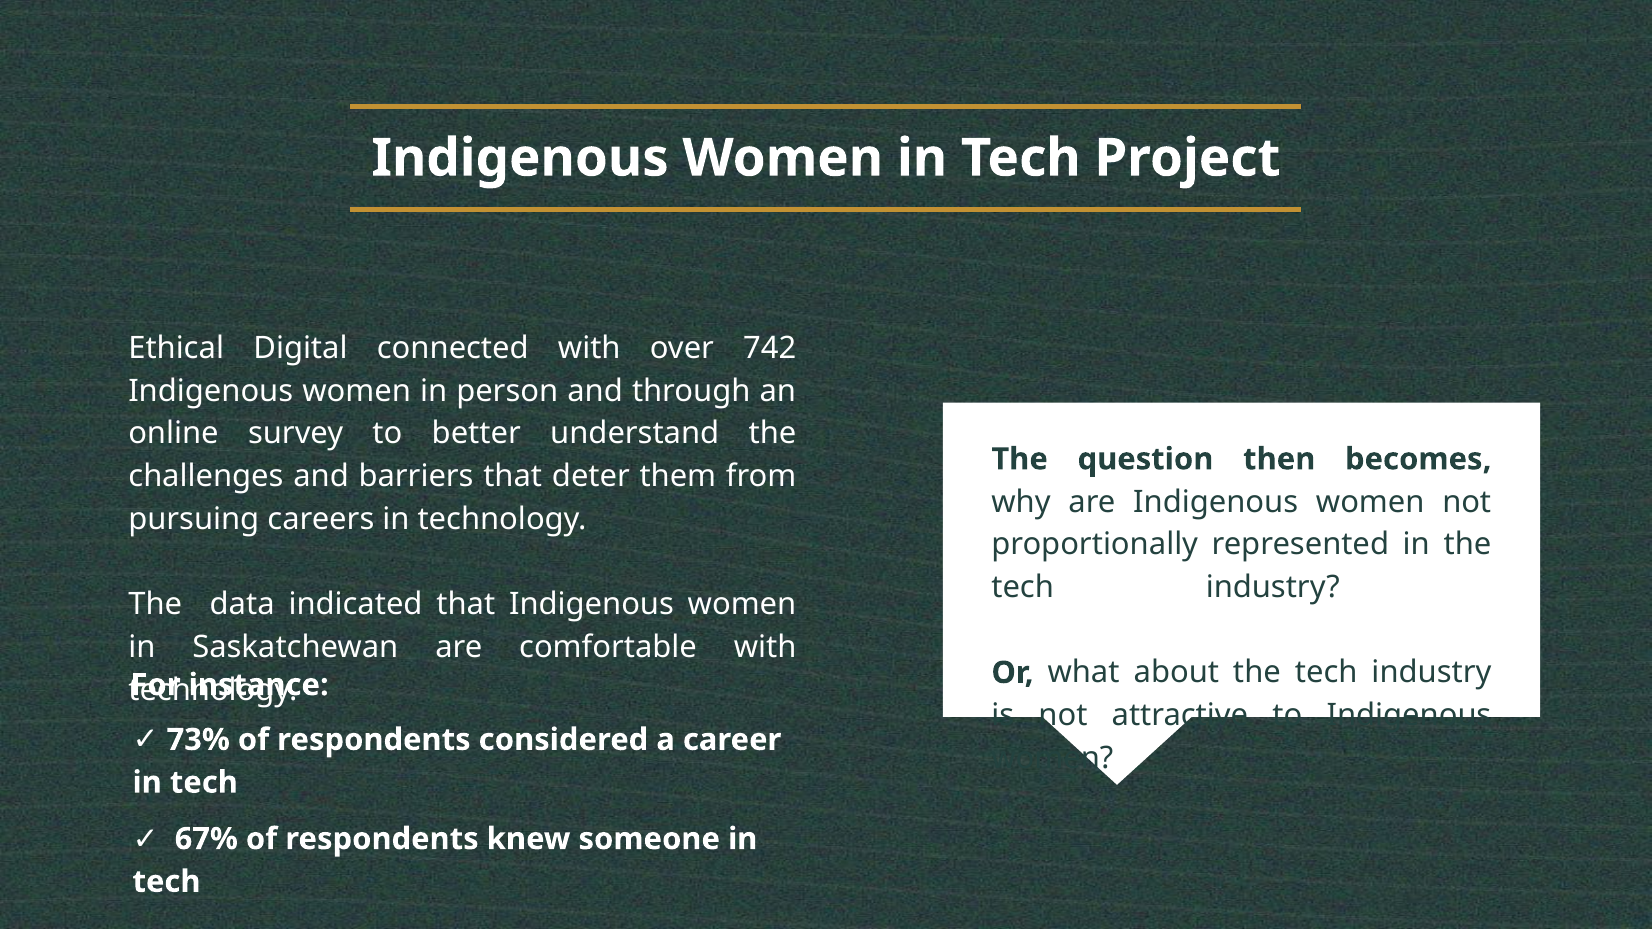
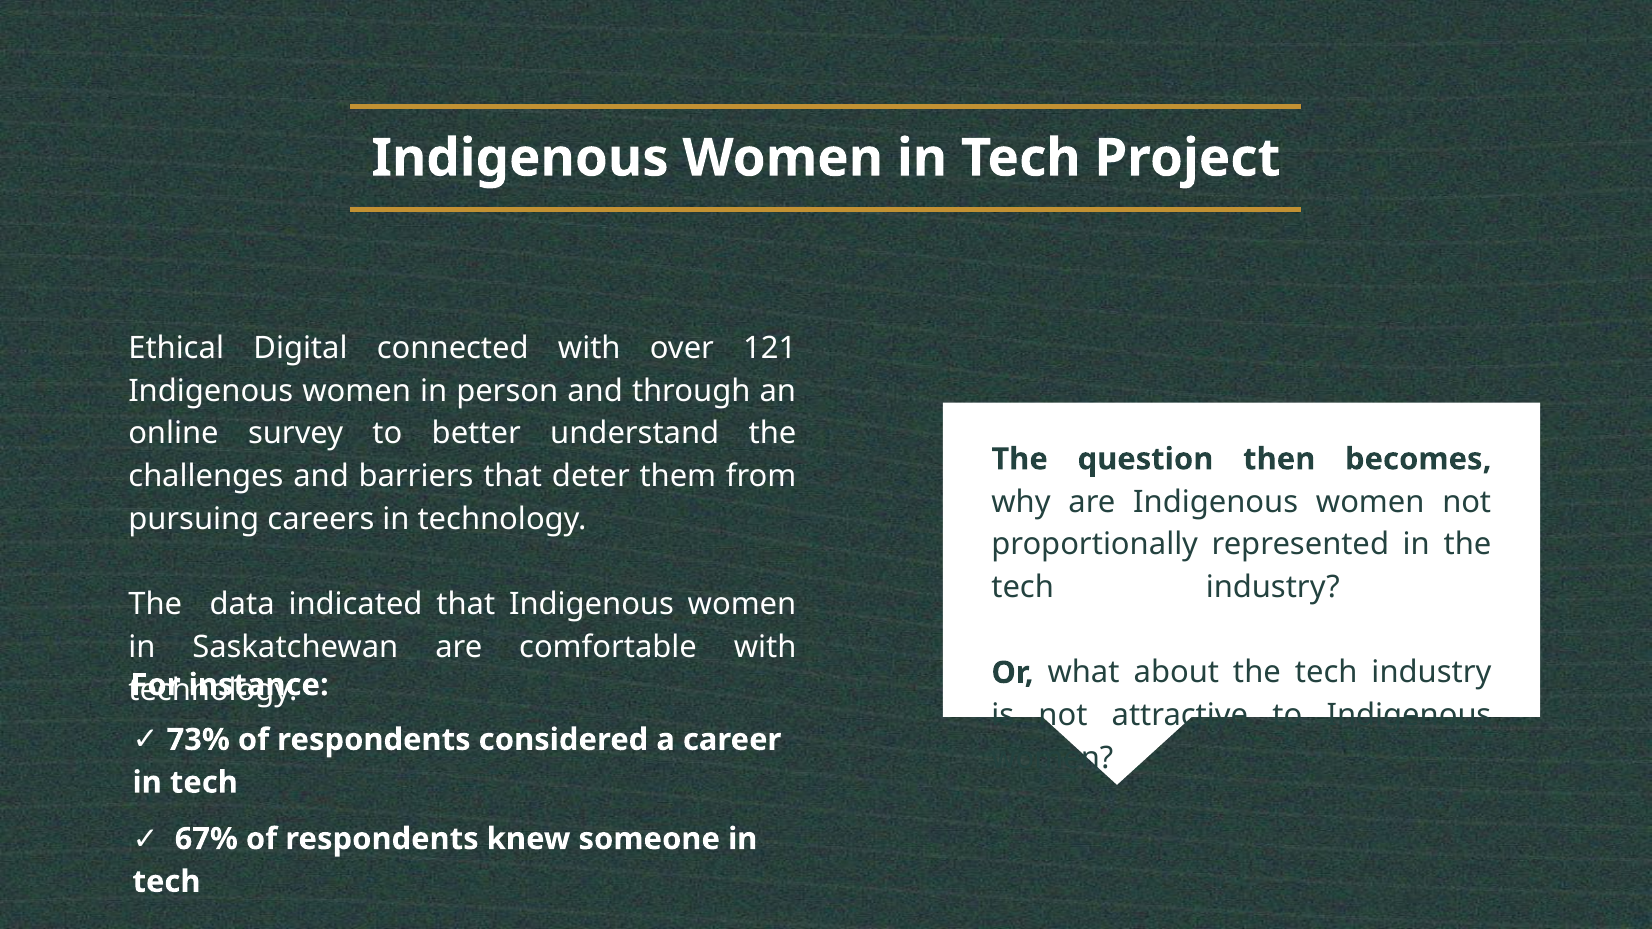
742: 742 -> 121
